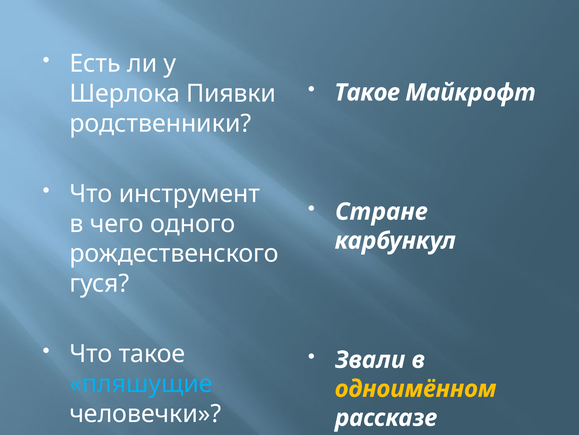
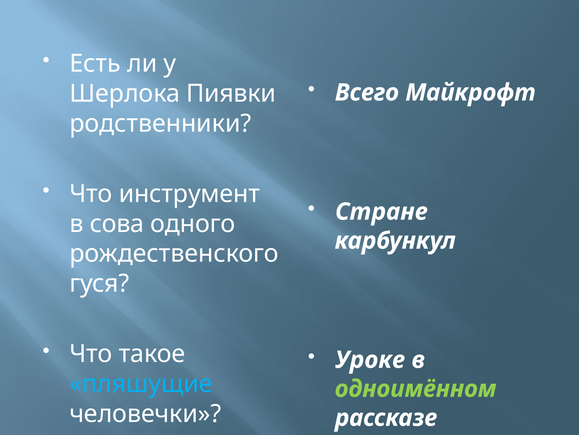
Такое at (367, 92): Такое -> Всего
чего: чего -> сова
Звали: Звали -> Уроке
одноимённом colour: yellow -> light green
